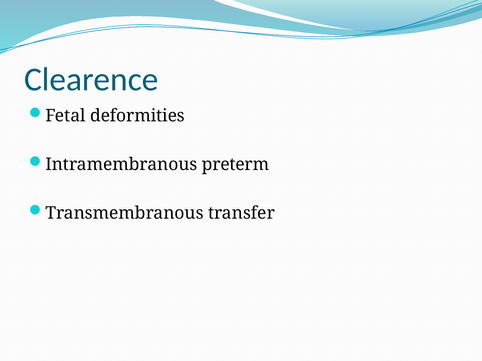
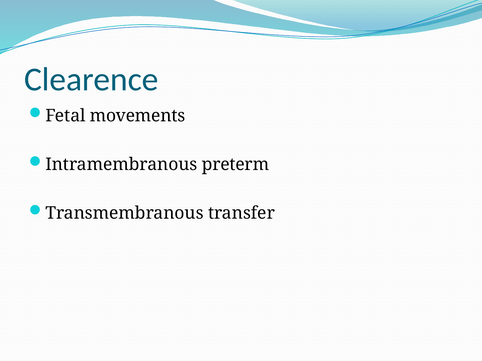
deformities: deformities -> movements
